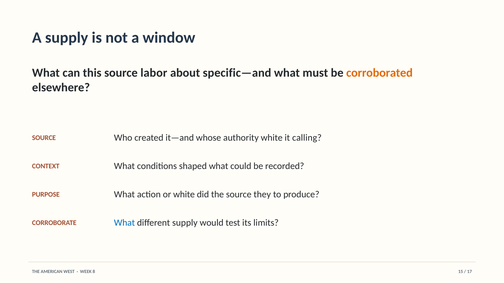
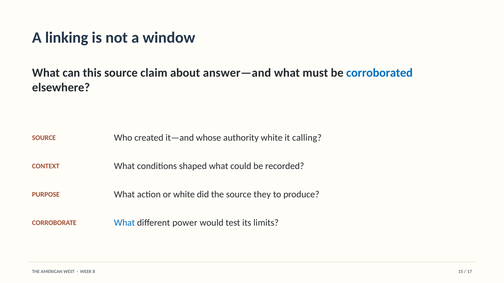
A supply: supply -> linking
labor: labor -> claim
specific—and: specific—and -> answer—and
corroborated colour: orange -> blue
different supply: supply -> power
